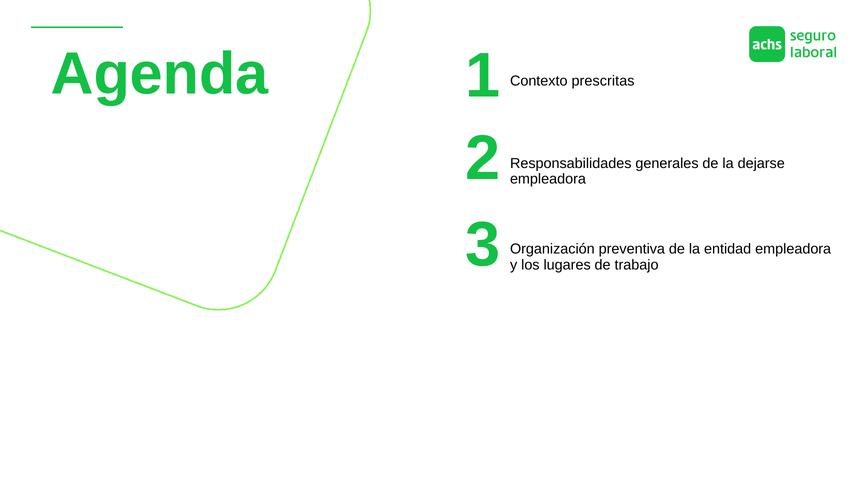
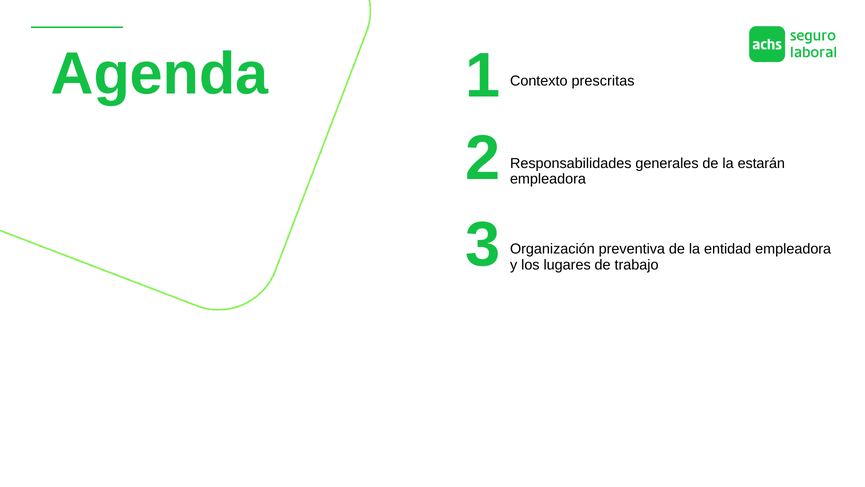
dejarse: dejarse -> estarán
